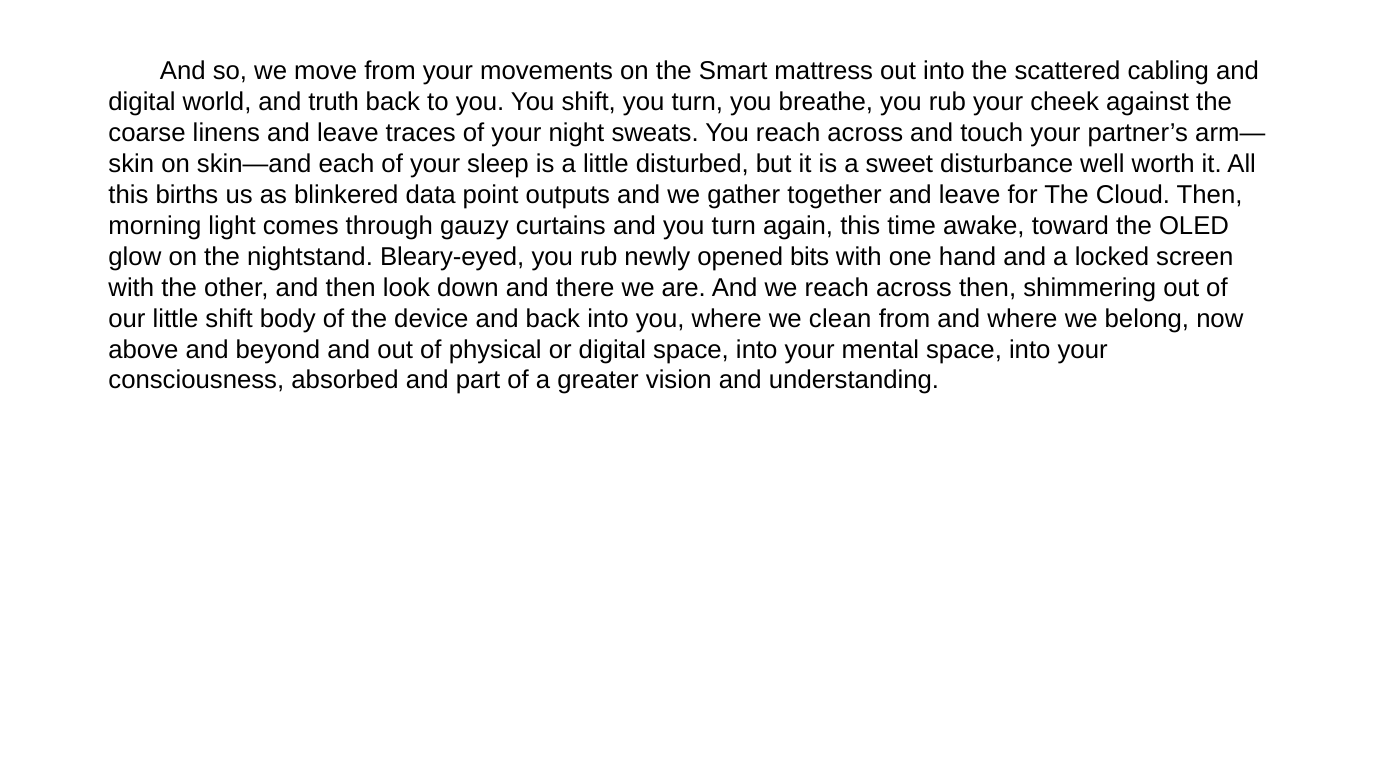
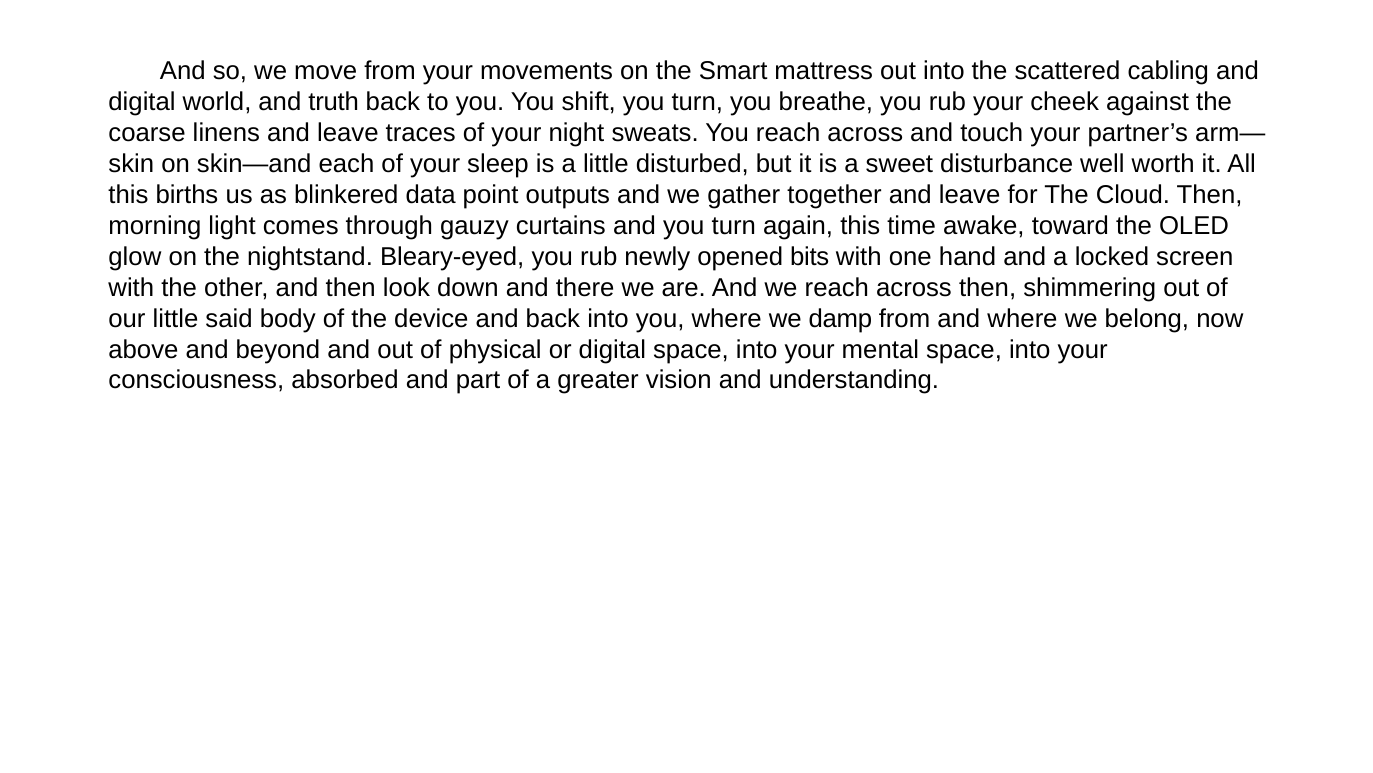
little shift: shift -> said
clean: clean -> damp
